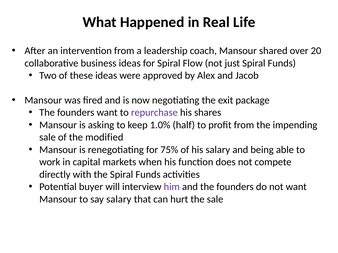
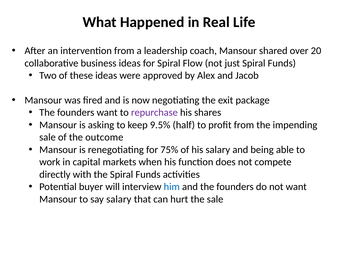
1.0%: 1.0% -> 9.5%
modified: modified -> outcome
him colour: purple -> blue
